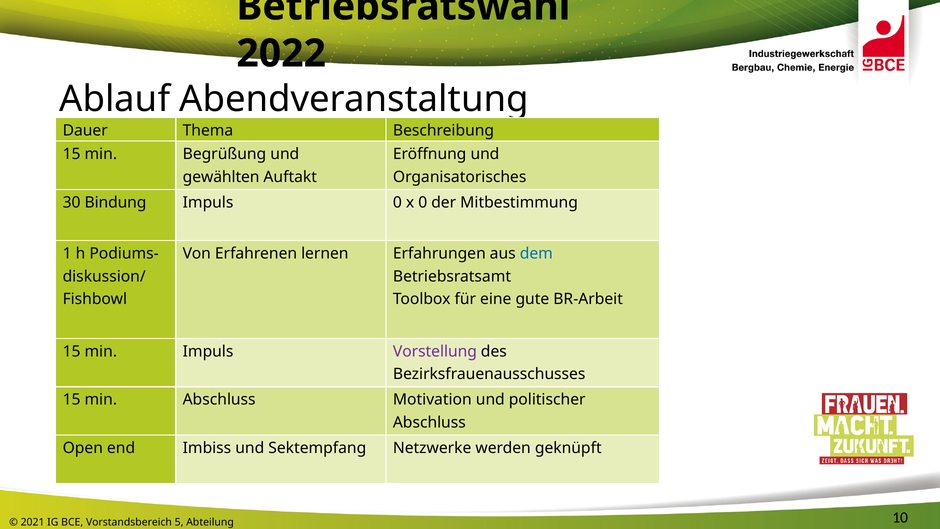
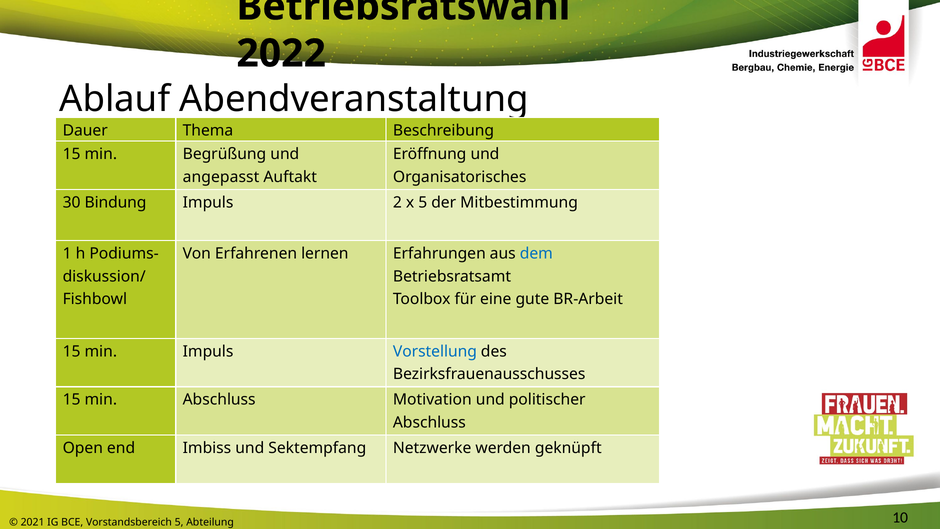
gewählten: gewählten -> angepasst
Impuls 0: 0 -> 2
x 0: 0 -> 5
Vorstellung colour: purple -> blue
